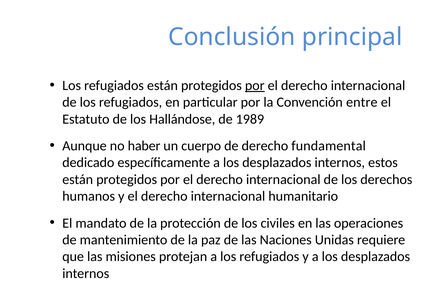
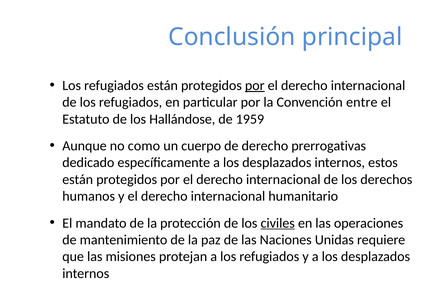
1989: 1989 -> 1959
haber: haber -> como
fundamental: fundamental -> prerrogativas
civiles underline: none -> present
